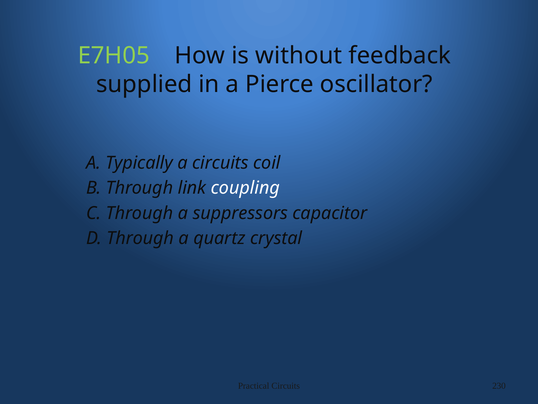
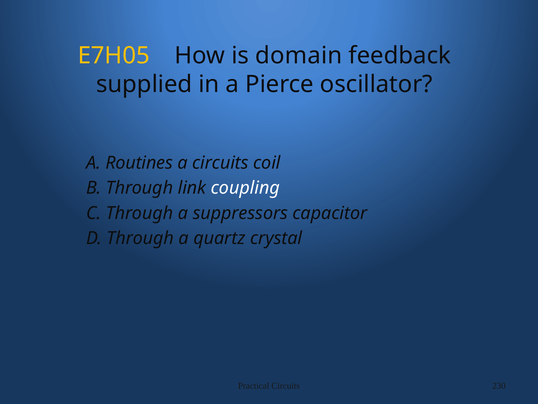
E7H05 colour: light green -> yellow
without: without -> domain
Typically: Typically -> Routines
